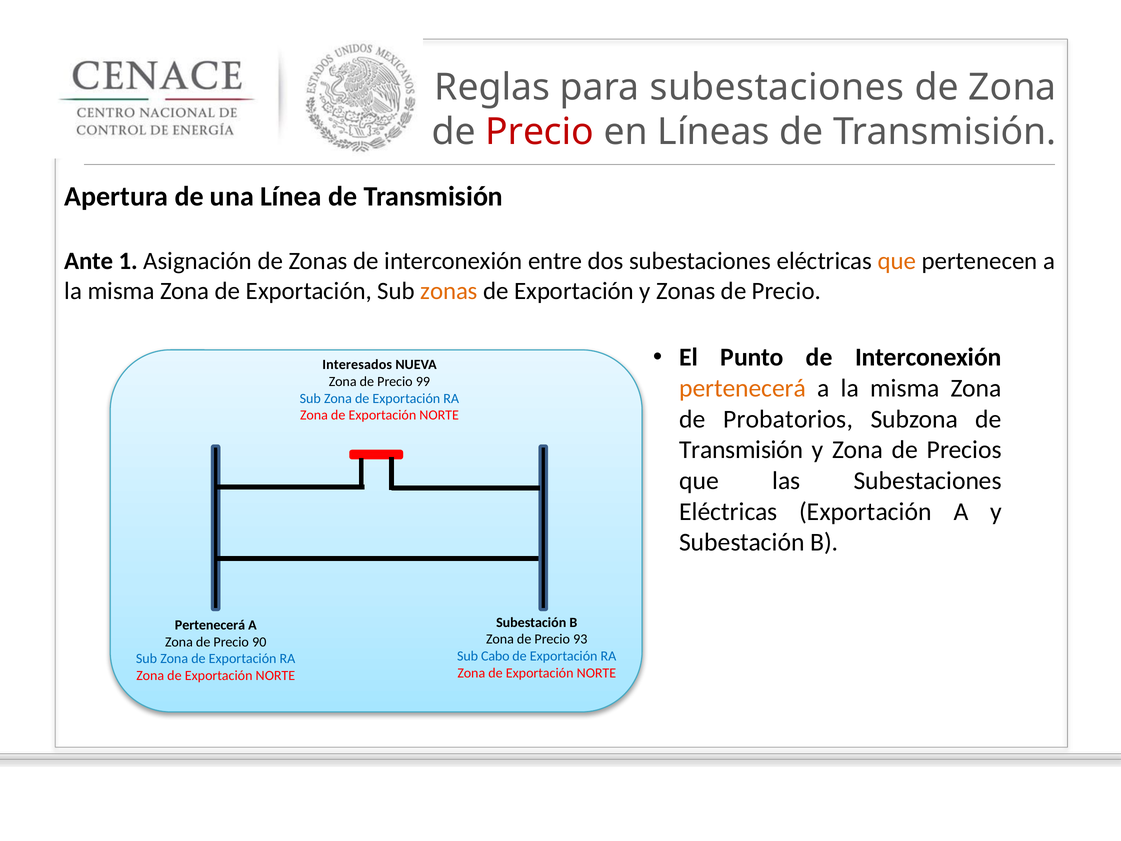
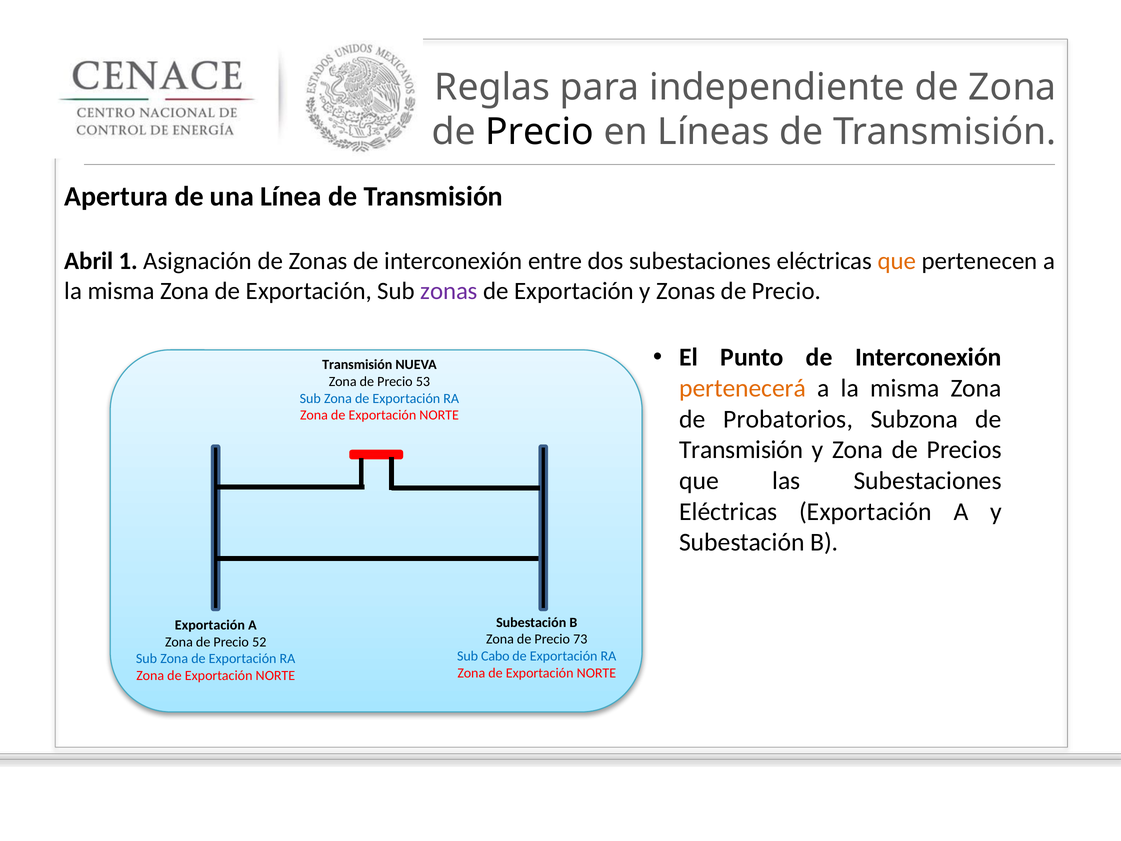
para subestaciones: subestaciones -> independiente
Precio at (540, 132) colour: red -> black
Ante: Ante -> Abril
zonas at (449, 291) colour: orange -> purple
Interesados at (357, 365): Interesados -> Transmisión
99: 99 -> 53
Pertenecerá at (210, 625): Pertenecerá -> Exportación
93: 93 -> 73
90: 90 -> 52
